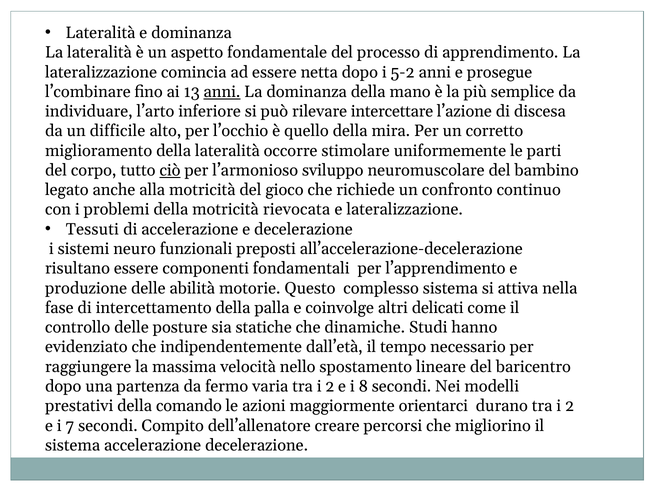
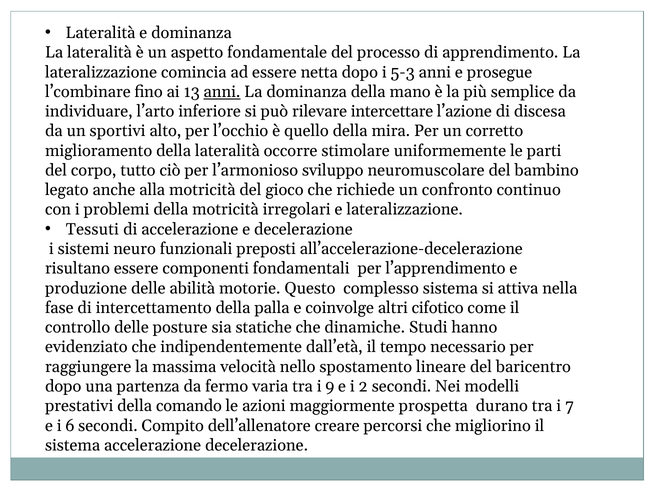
5-2: 5-2 -> 5-3
difficile: difficile -> sportivi
ciò underline: present -> none
rievocata: rievocata -> irregolari
delicati: delicati -> cifotico
varia tra i 2: 2 -> 9
8: 8 -> 2
orientarci: orientarci -> prospetta
durano tra i 2: 2 -> 7
7: 7 -> 6
